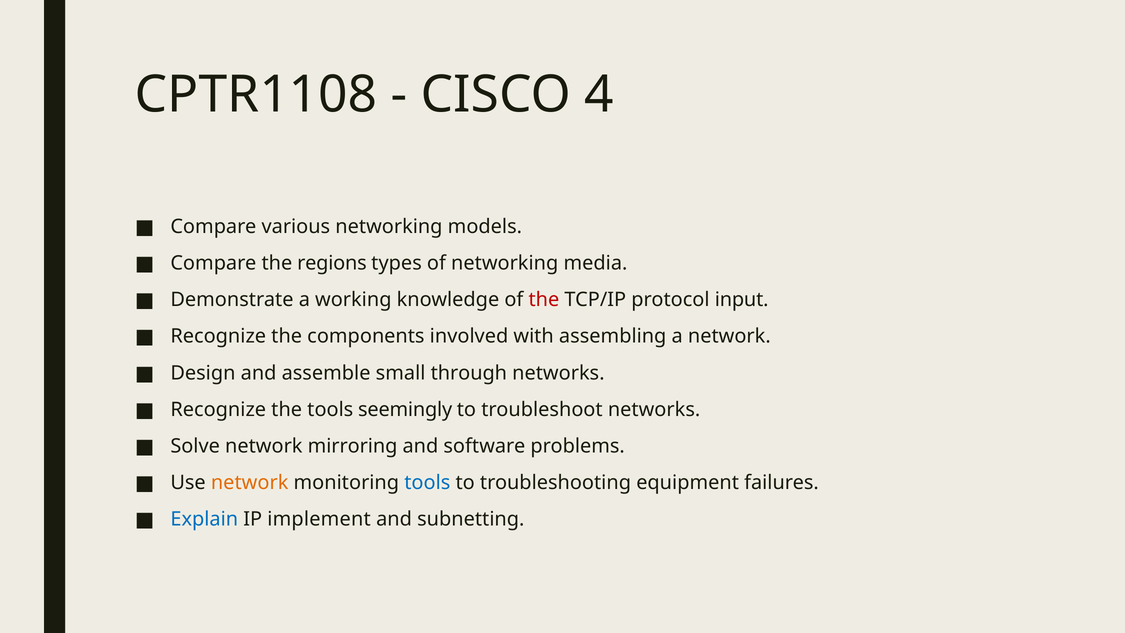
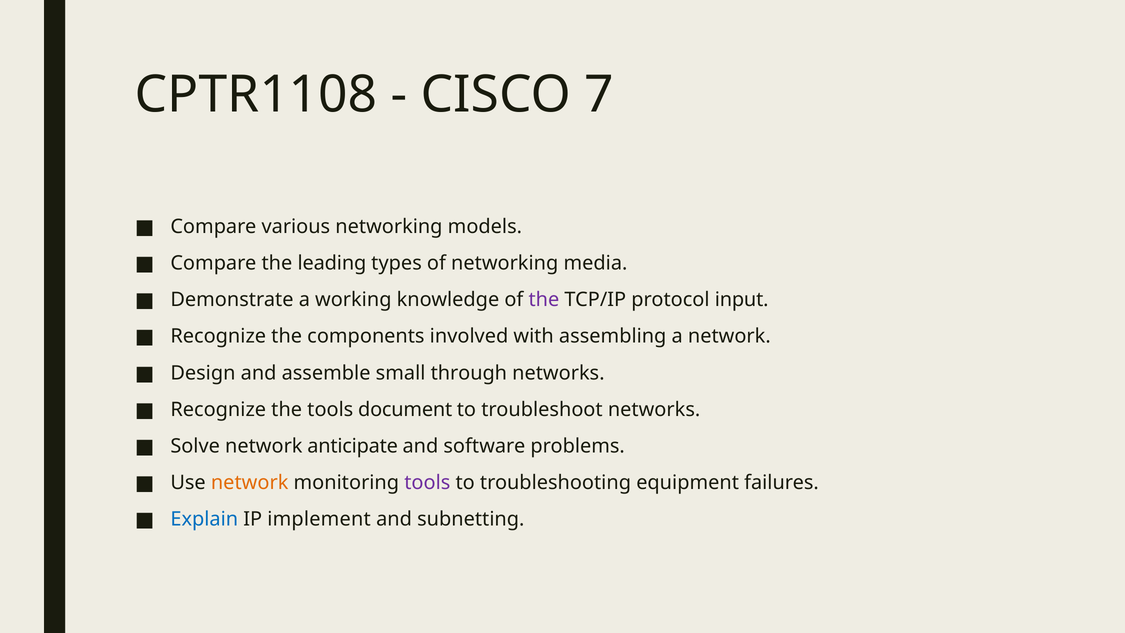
4: 4 -> 7
regions: regions -> leading
the at (544, 300) colour: red -> purple
seemingly: seemingly -> document
mirroring: mirroring -> anticipate
tools at (427, 483) colour: blue -> purple
